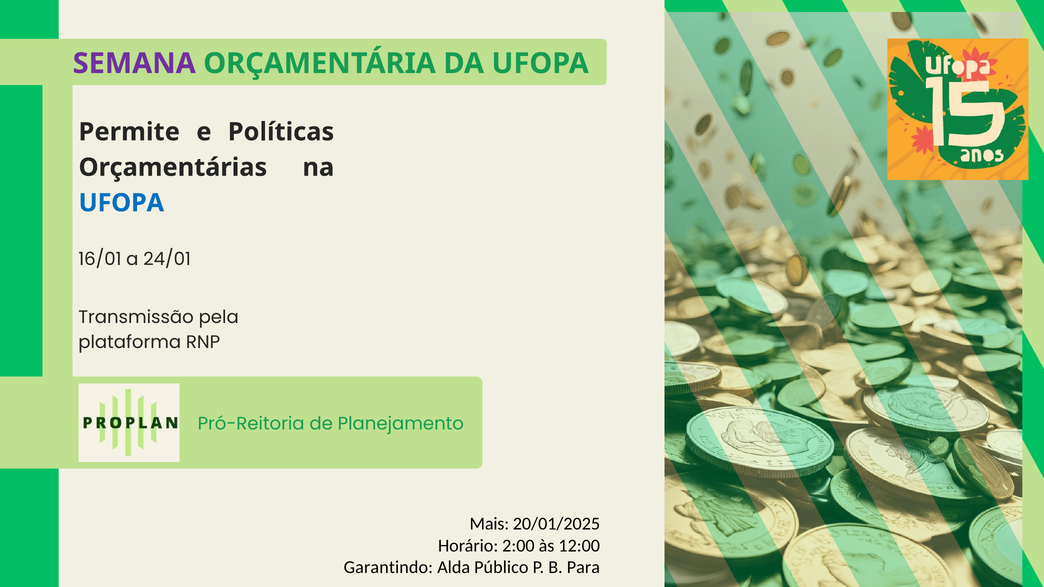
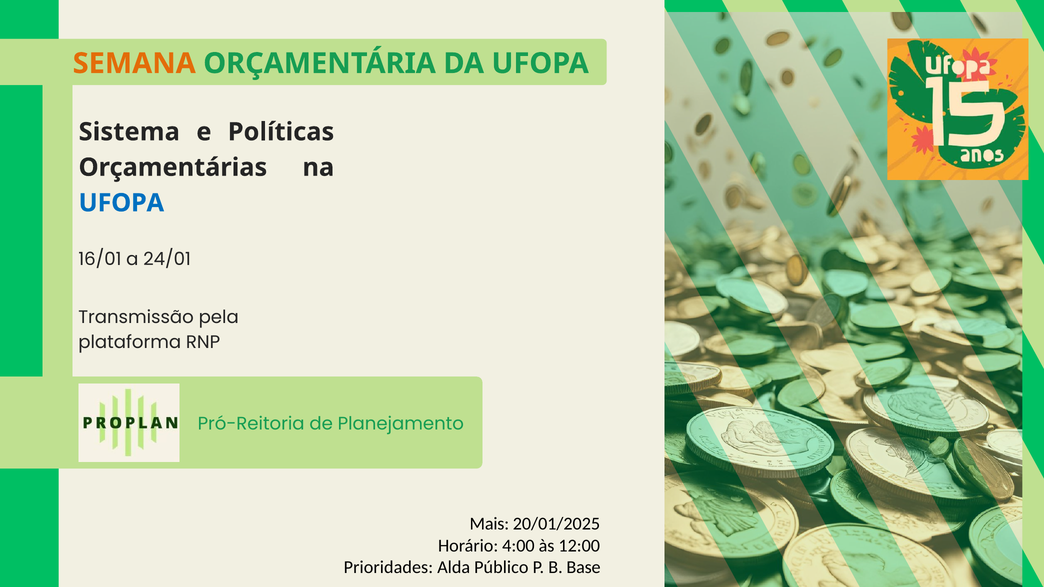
SEMANA colour: purple -> orange
Permite: Permite -> Sistema
2:00: 2:00 -> 4:00
Garantindo: Garantindo -> Prioridades
Para: Para -> Base
